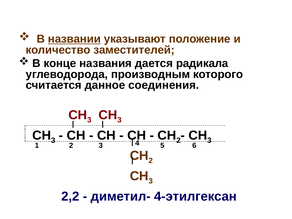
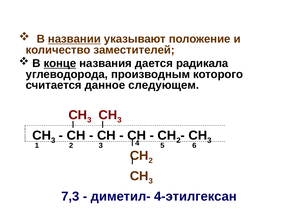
конце underline: none -> present
соединения: соединения -> следующем
2,2: 2,2 -> 7,3
